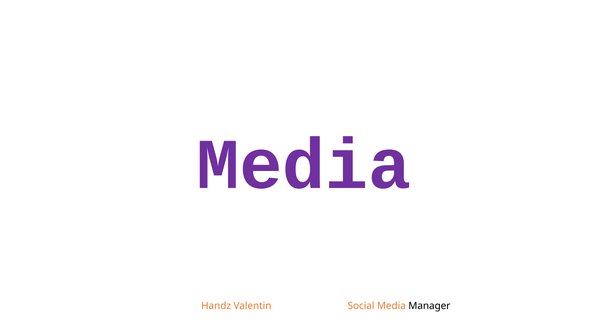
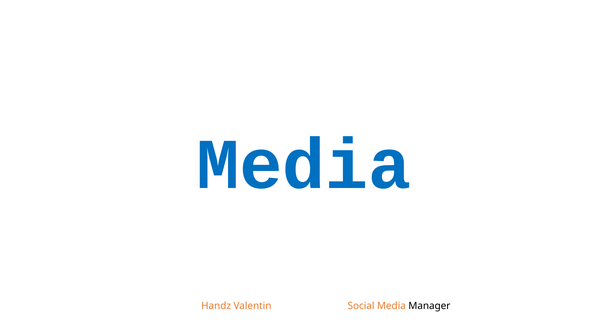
Media at (304, 164) colour: purple -> blue
